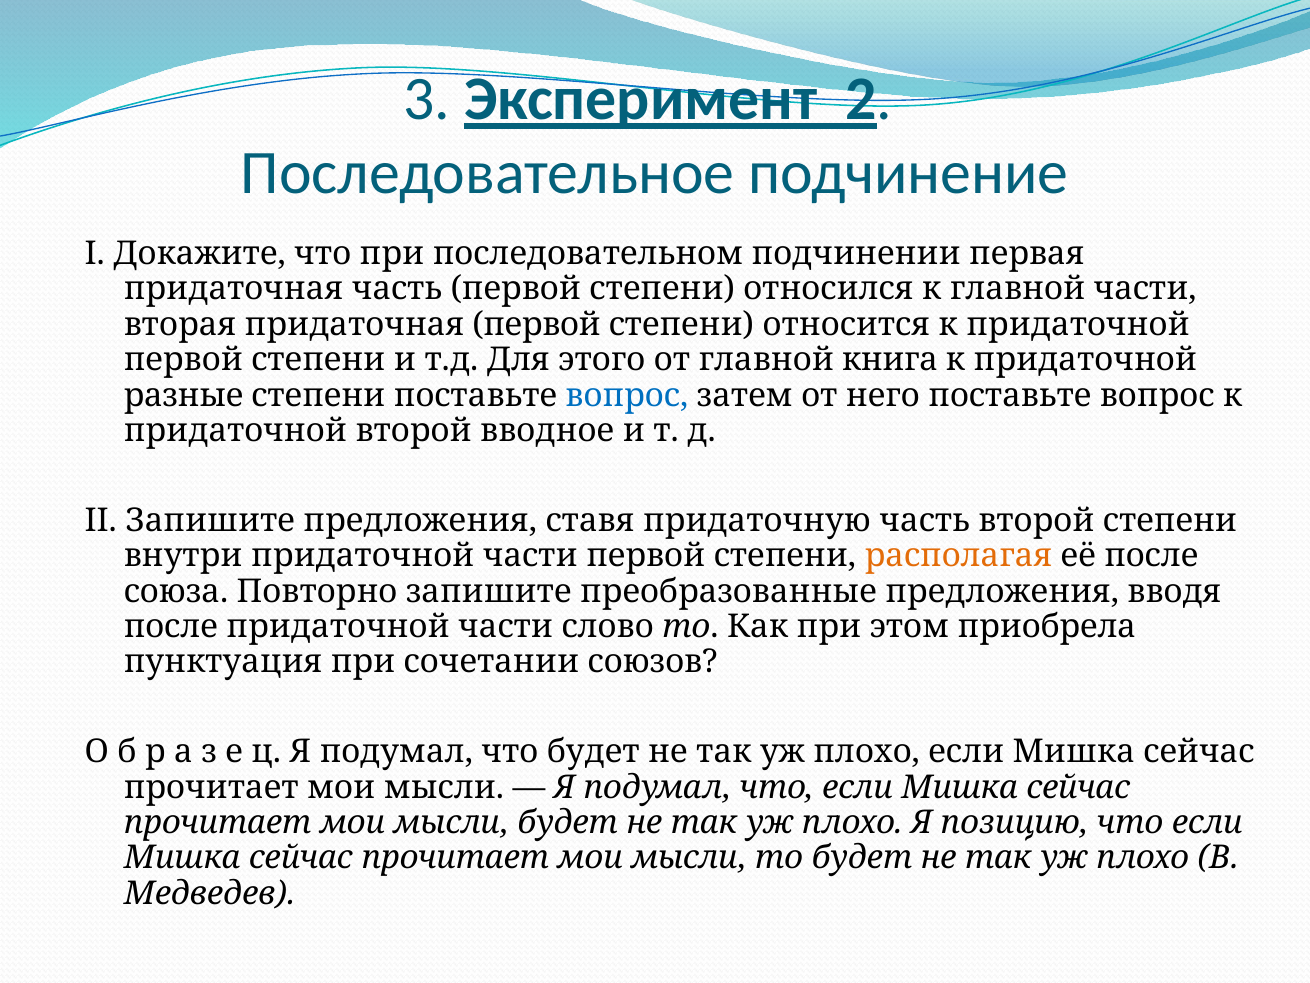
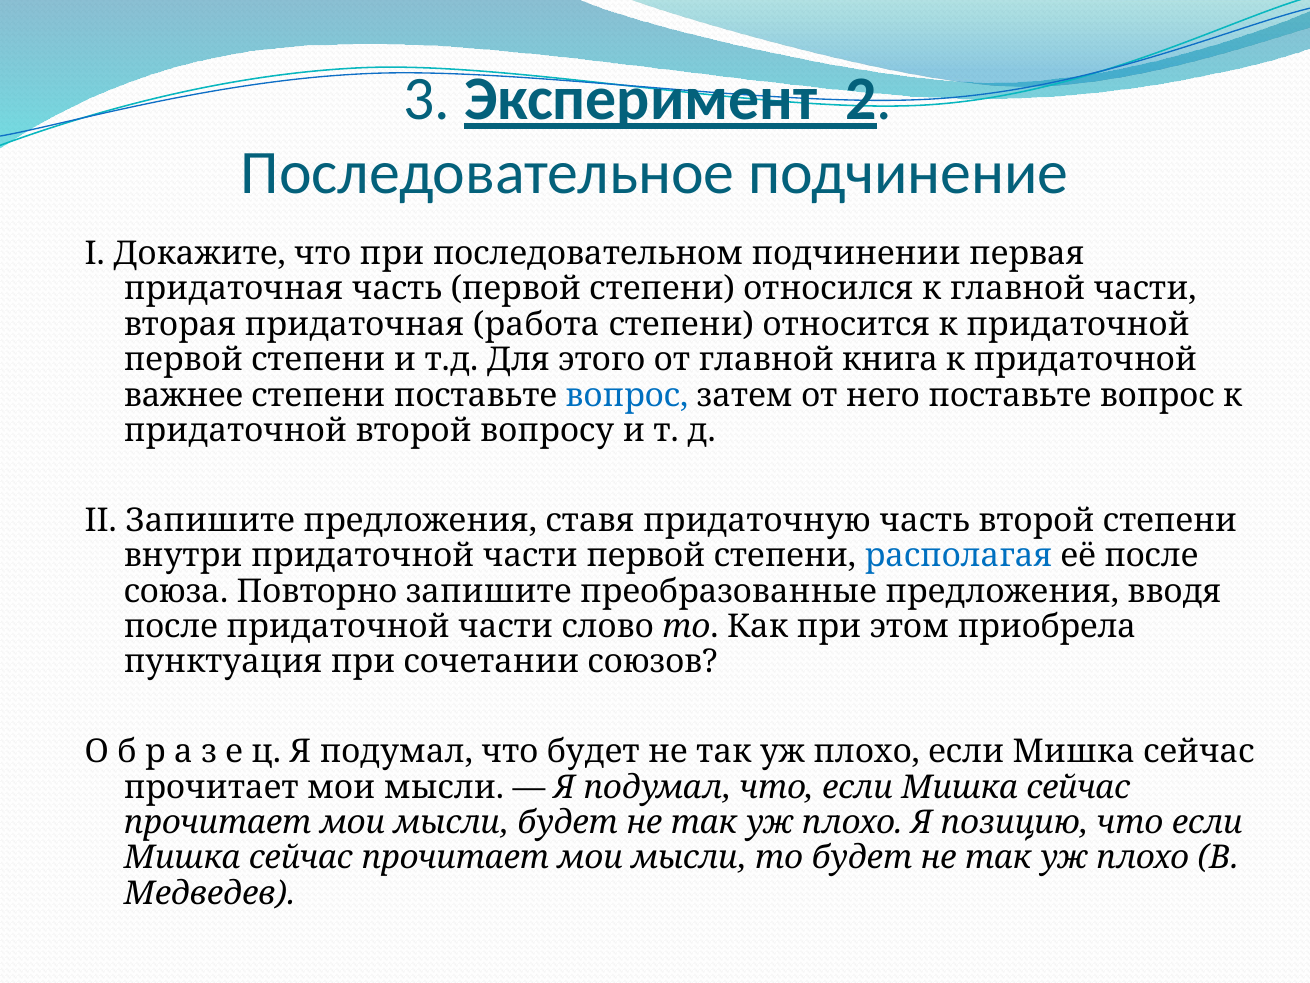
придаточная первой: первой -> работа
разные: разные -> важнее
вводное: вводное -> вопросу
располагая colour: orange -> blue
